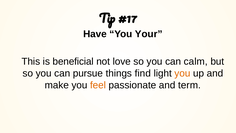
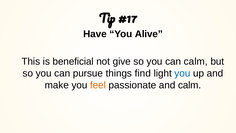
Your: Your -> Alive
love: love -> give
you at (182, 73) colour: orange -> blue
and term: term -> calm
